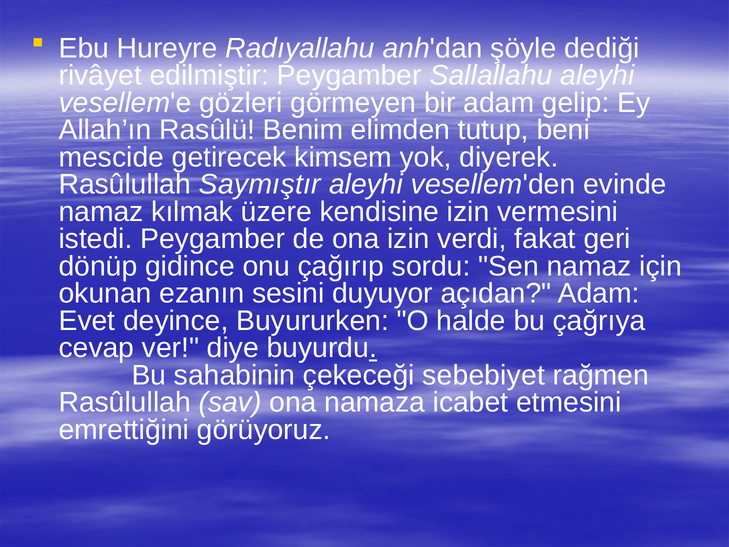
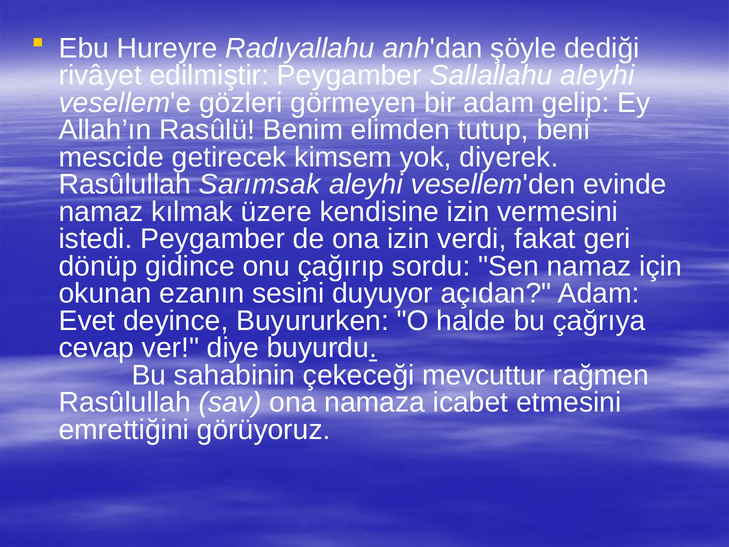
Saymıştır: Saymıştır -> Sarımsak
sebebiyet: sebebiyet -> mevcuttur
